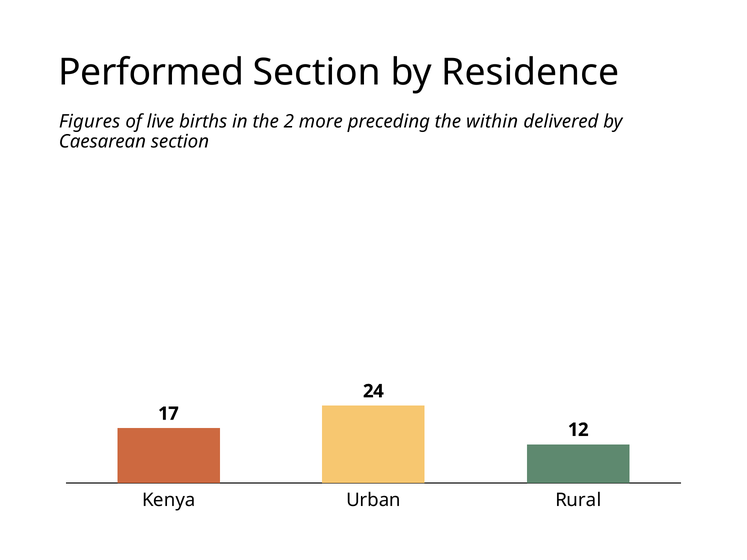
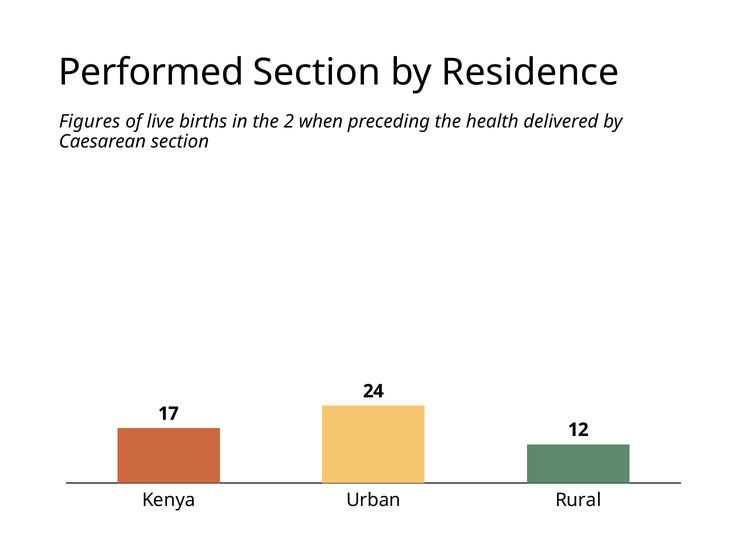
more: more -> when
within: within -> health
